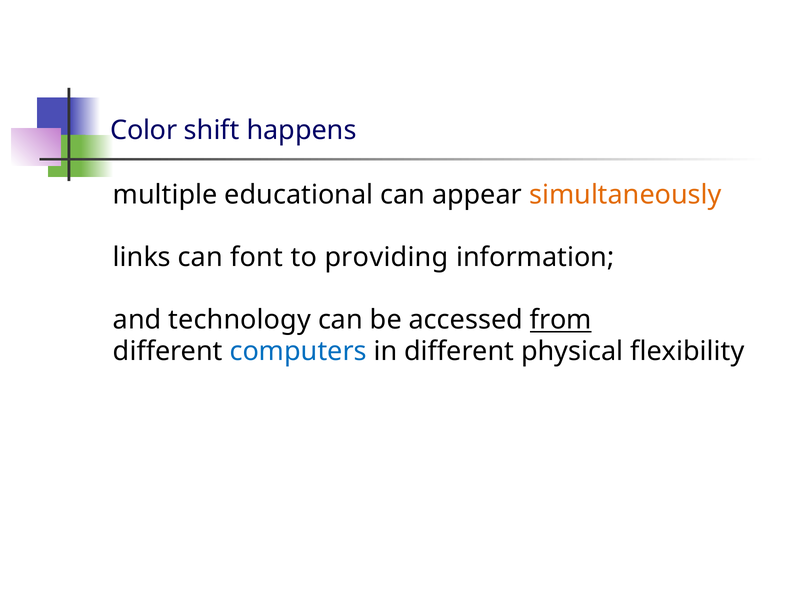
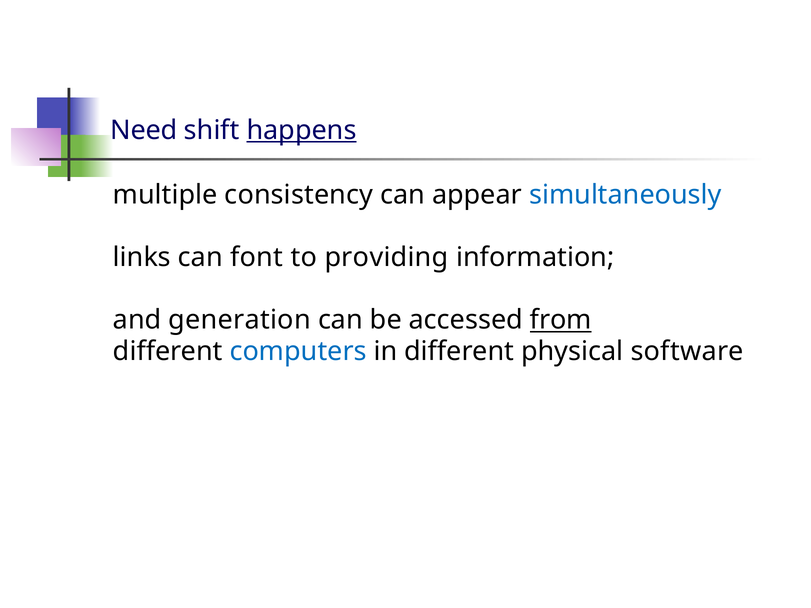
Color: Color -> Need
happens underline: none -> present
educational: educational -> consistency
simultaneously colour: orange -> blue
technology: technology -> generation
flexibility: flexibility -> software
